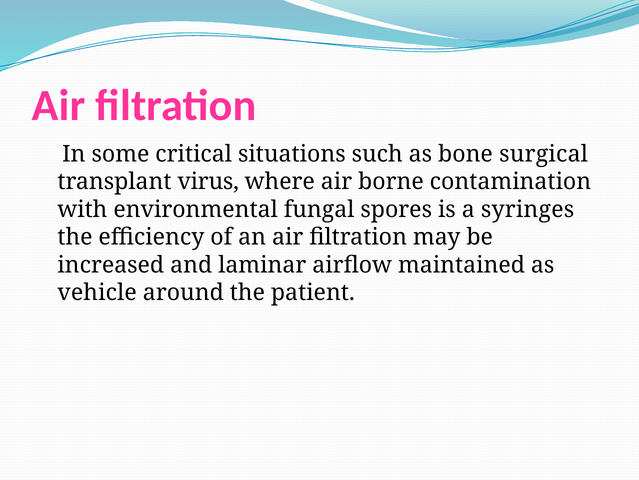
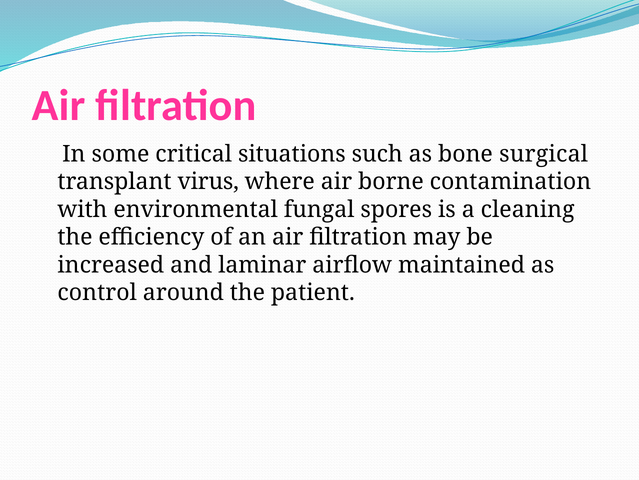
syringes: syringes -> cleaning
vehicle: vehicle -> control
